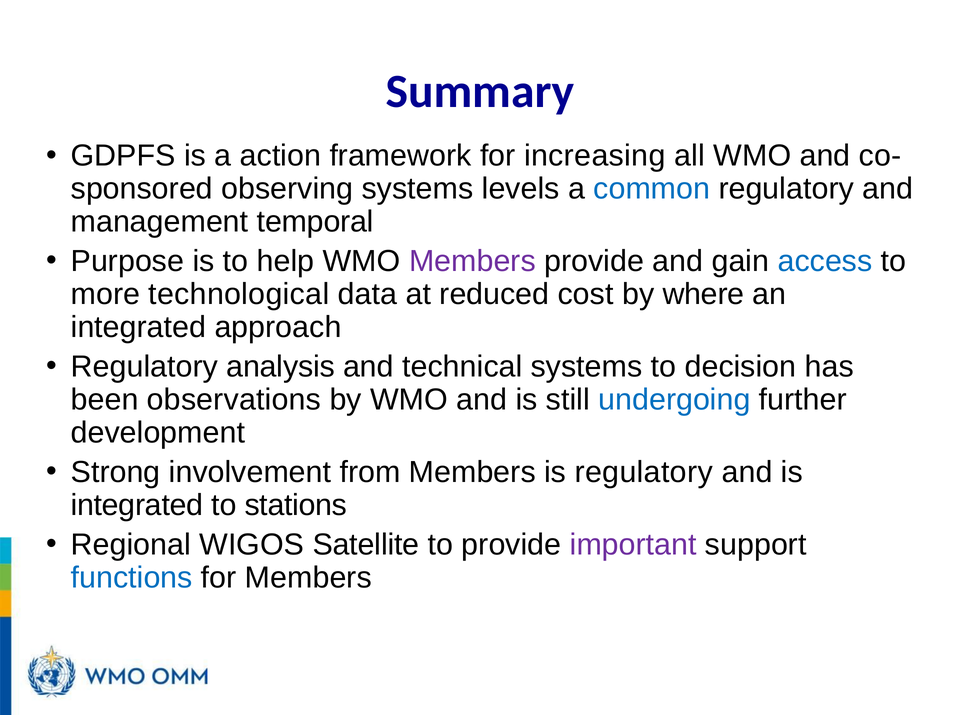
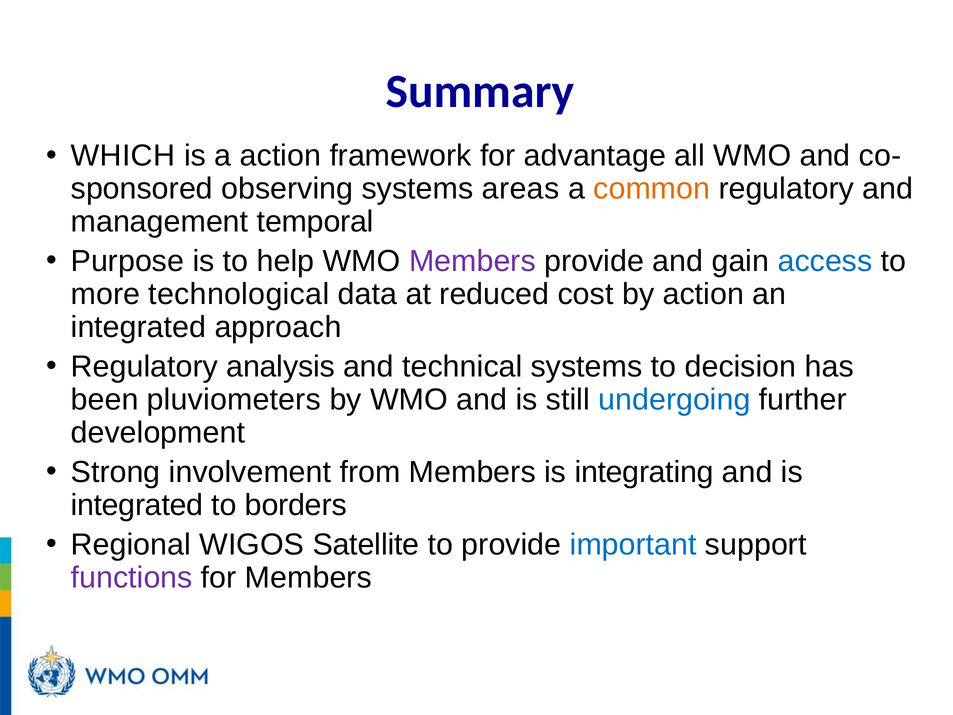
GDPFS: GDPFS -> WHICH
increasing: increasing -> advantage
levels: levels -> areas
common colour: blue -> orange
by where: where -> action
observations: observations -> pluviometers
is regulatory: regulatory -> integrating
stations: stations -> borders
important colour: purple -> blue
functions colour: blue -> purple
